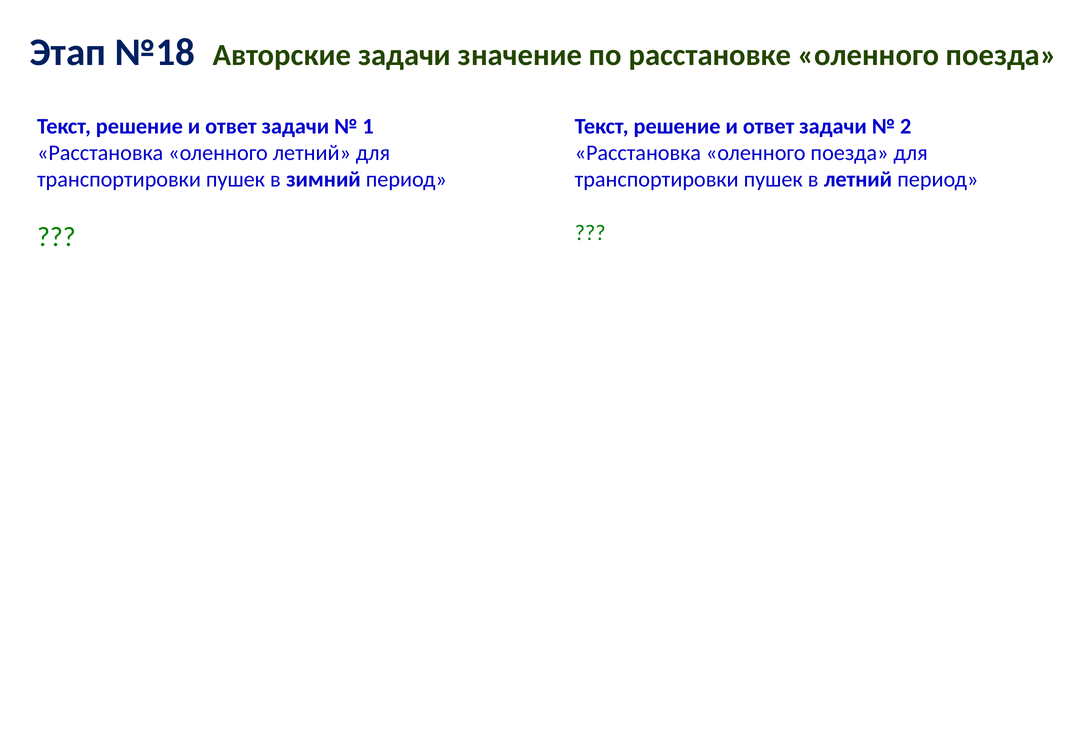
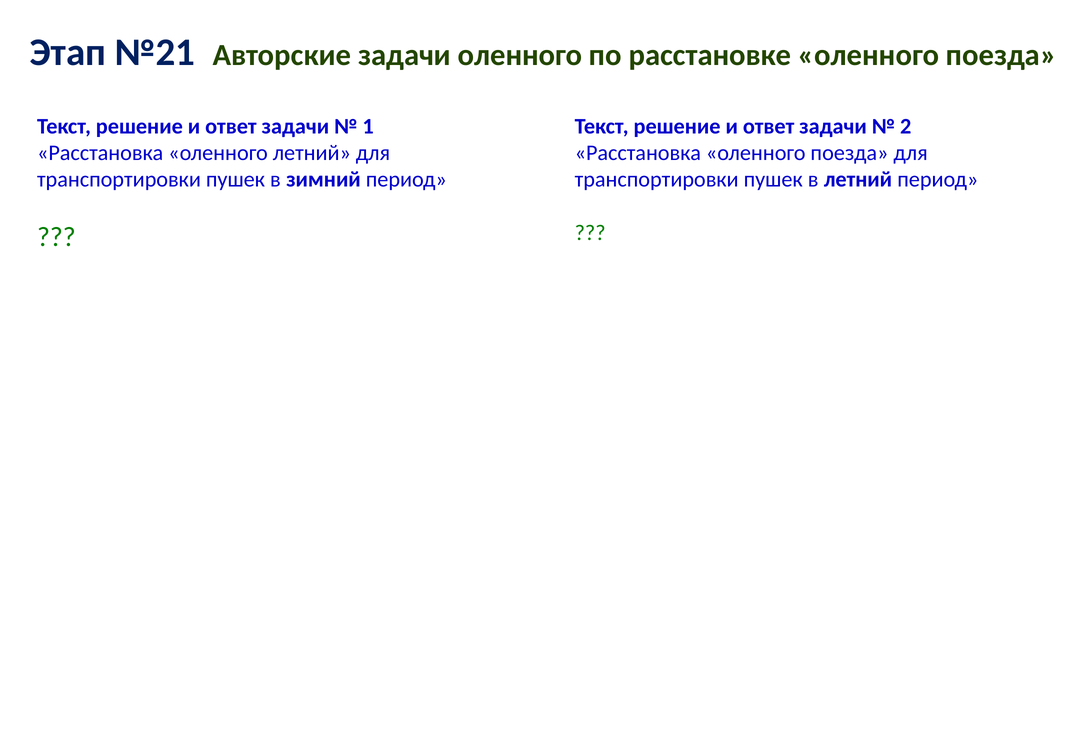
№18: №18 -> №21
задачи значение: значение -> оленного
